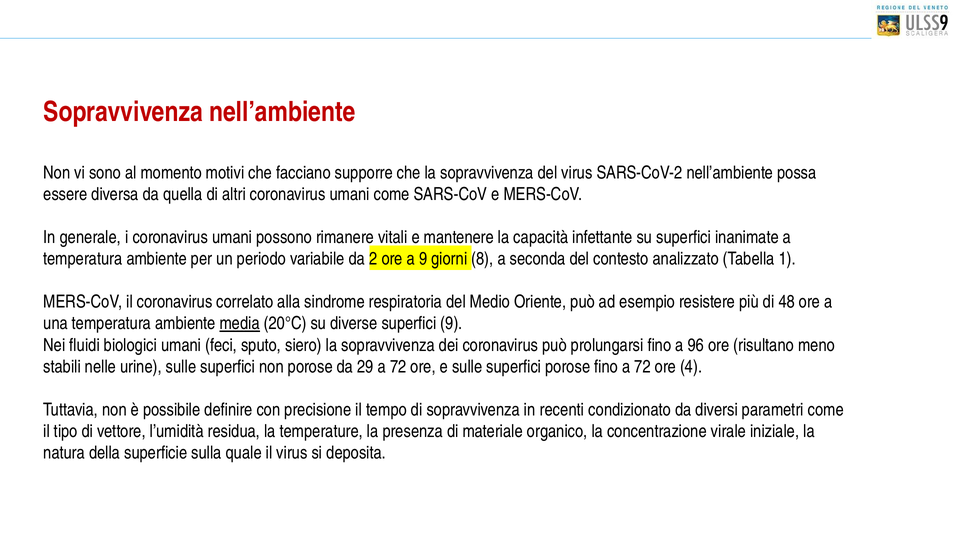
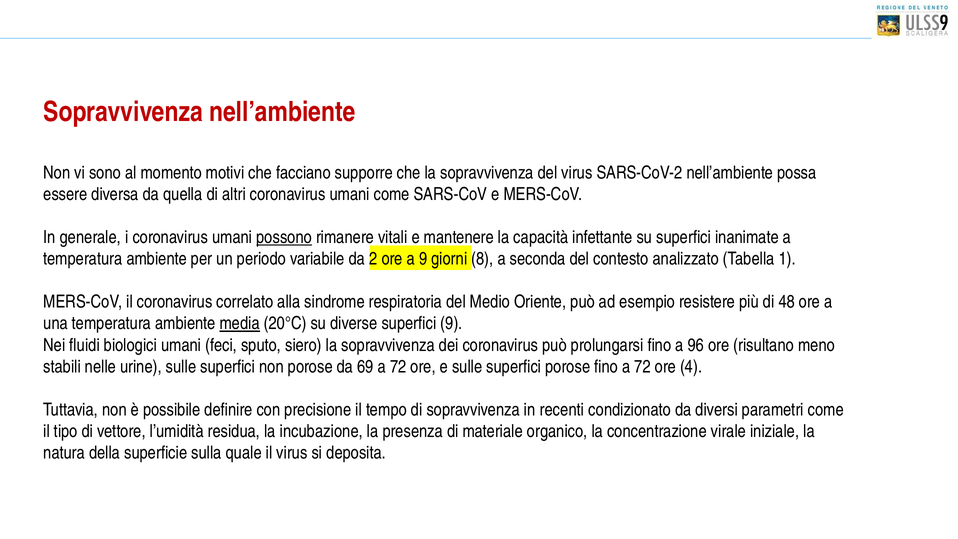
possono underline: none -> present
29: 29 -> 69
temperature: temperature -> incubazione
